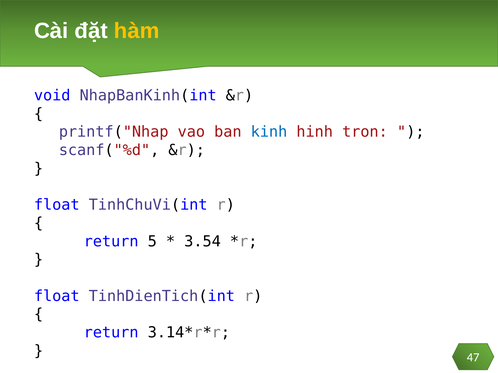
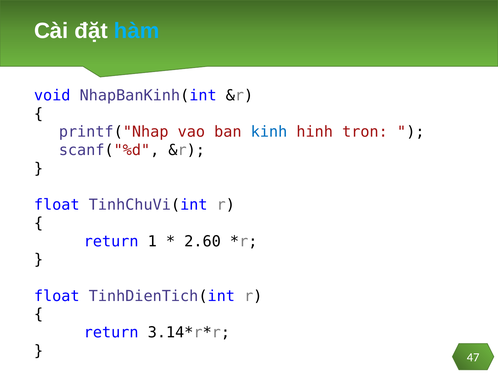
hàm colour: yellow -> light blue
5: 5 -> 1
3.54: 3.54 -> 2.60
